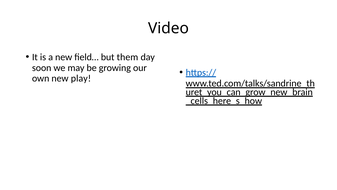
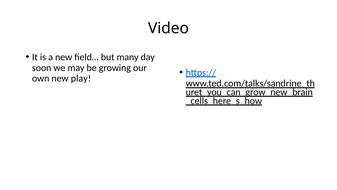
them: them -> many
